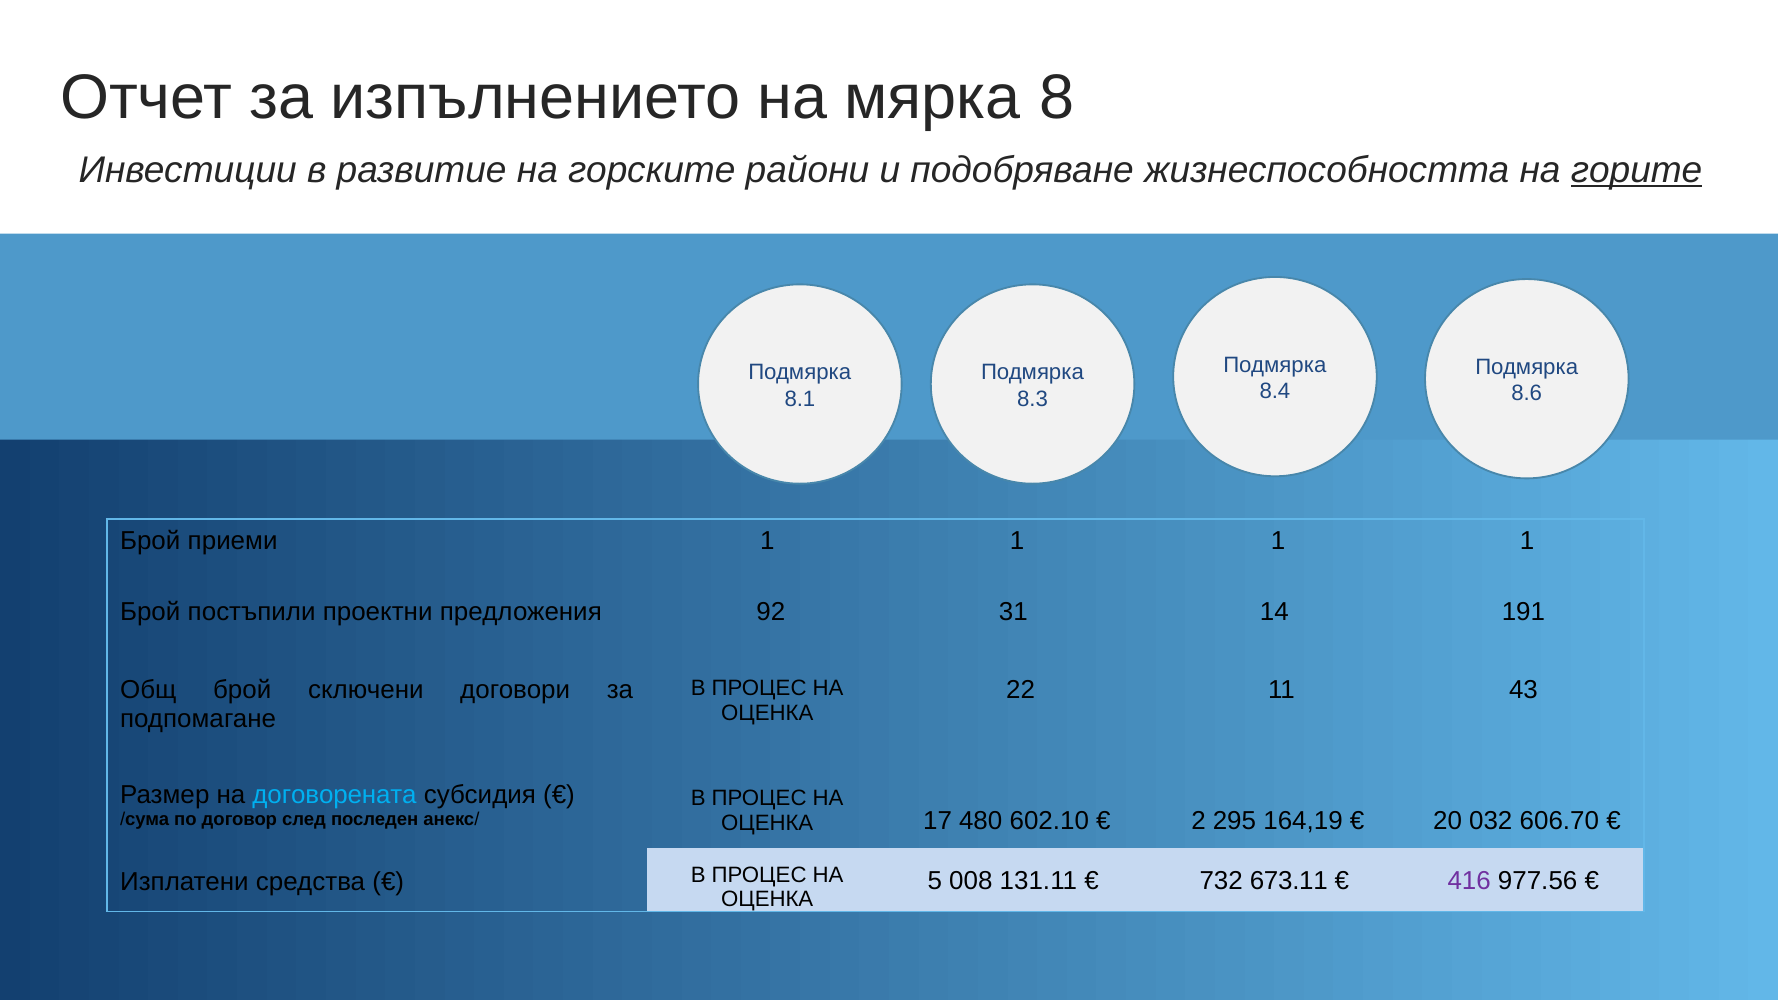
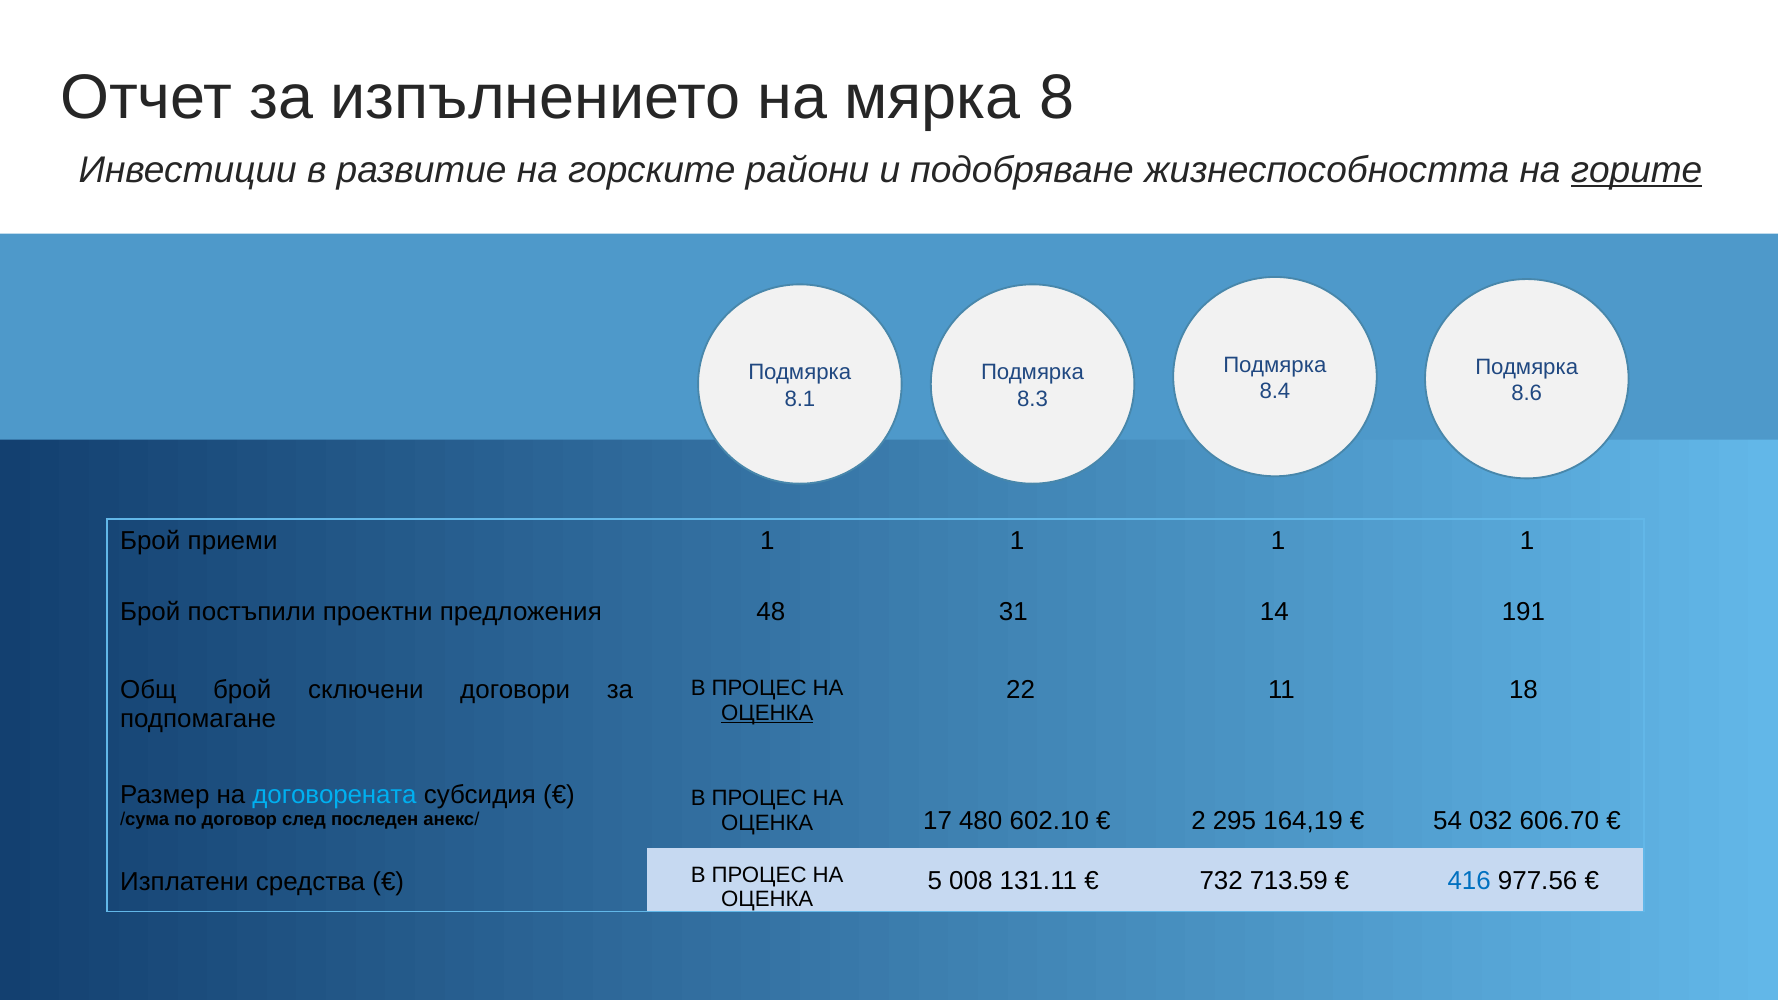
92: 92 -> 48
43: 43 -> 18
ОЦЕНКА at (767, 713) underline: none -> present
20: 20 -> 54
673.11: 673.11 -> 713.59
416 colour: purple -> blue
